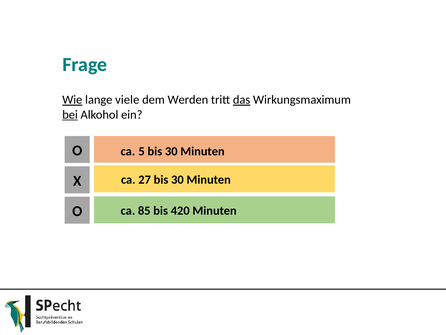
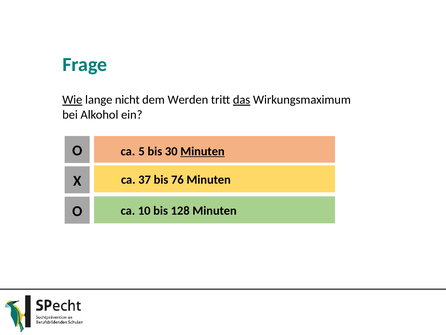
viele: viele -> nicht
bei underline: present -> none
Minuten at (203, 151) underline: none -> present
27: 27 -> 37
30 at (177, 179): 30 -> 76
85: 85 -> 10
420: 420 -> 128
